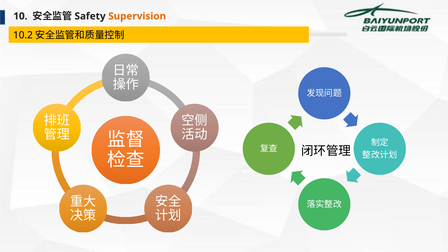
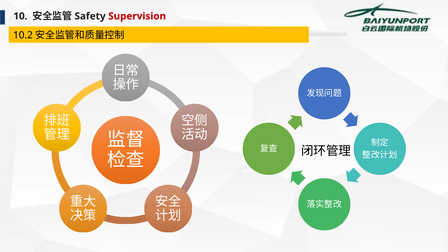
Supervision colour: orange -> red
